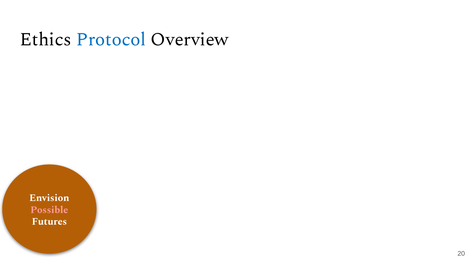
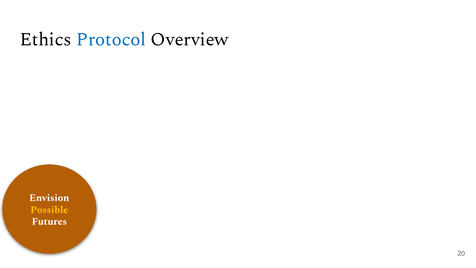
Possible colour: pink -> yellow
